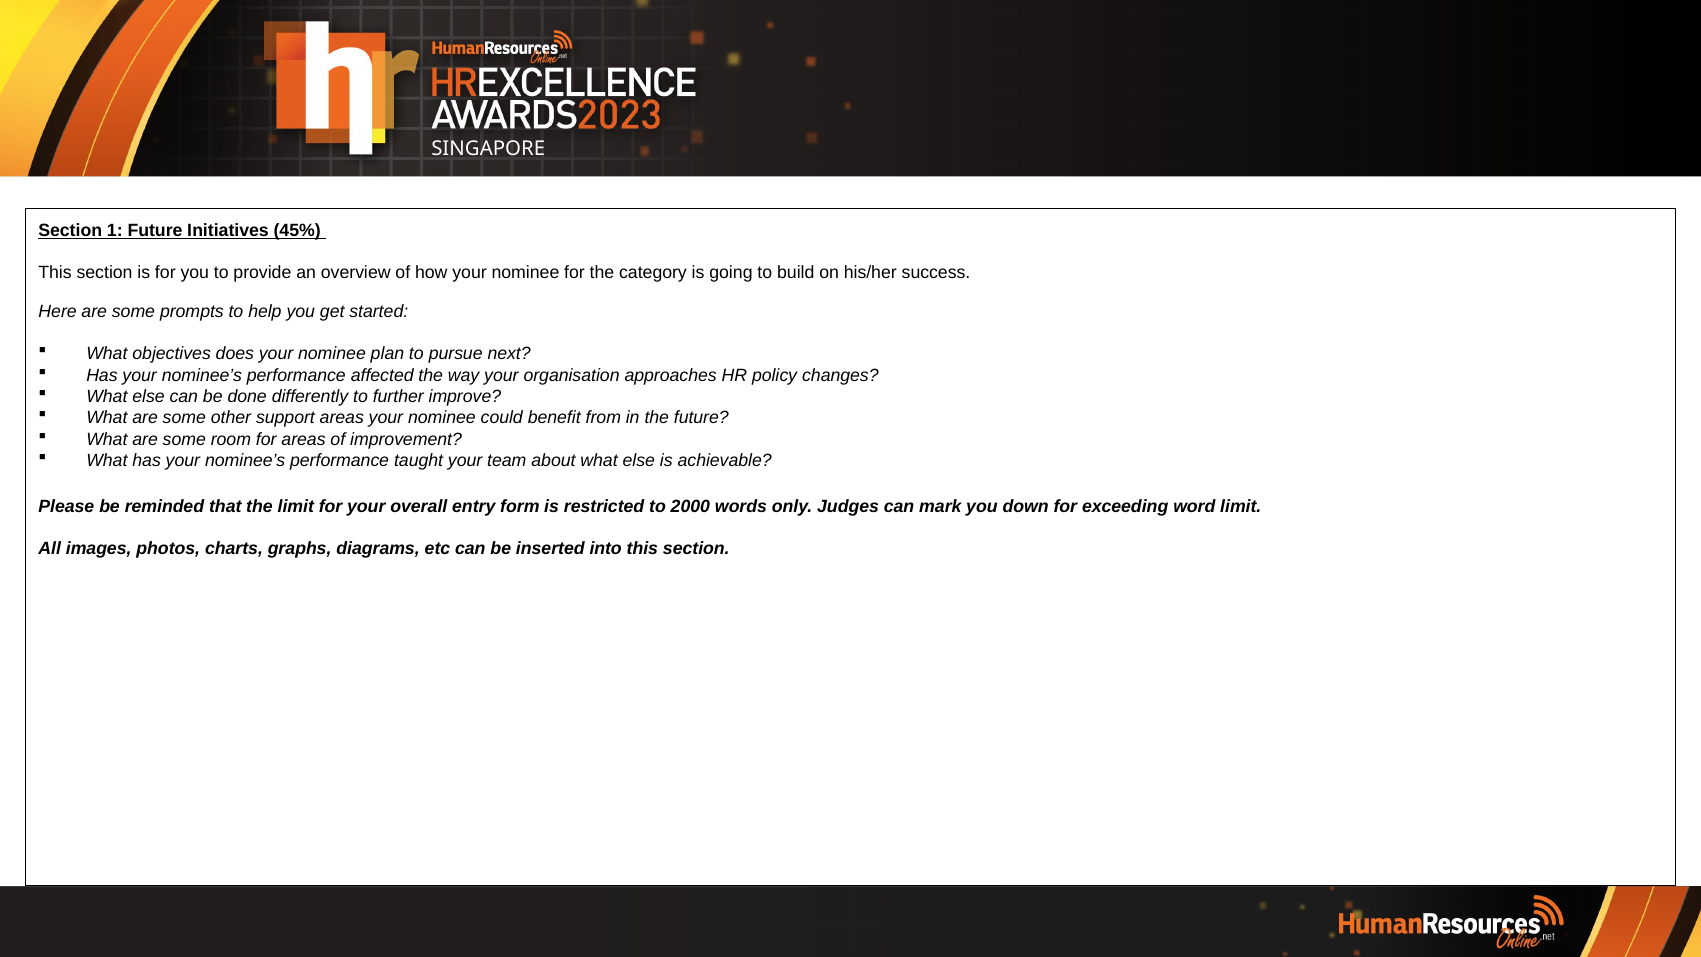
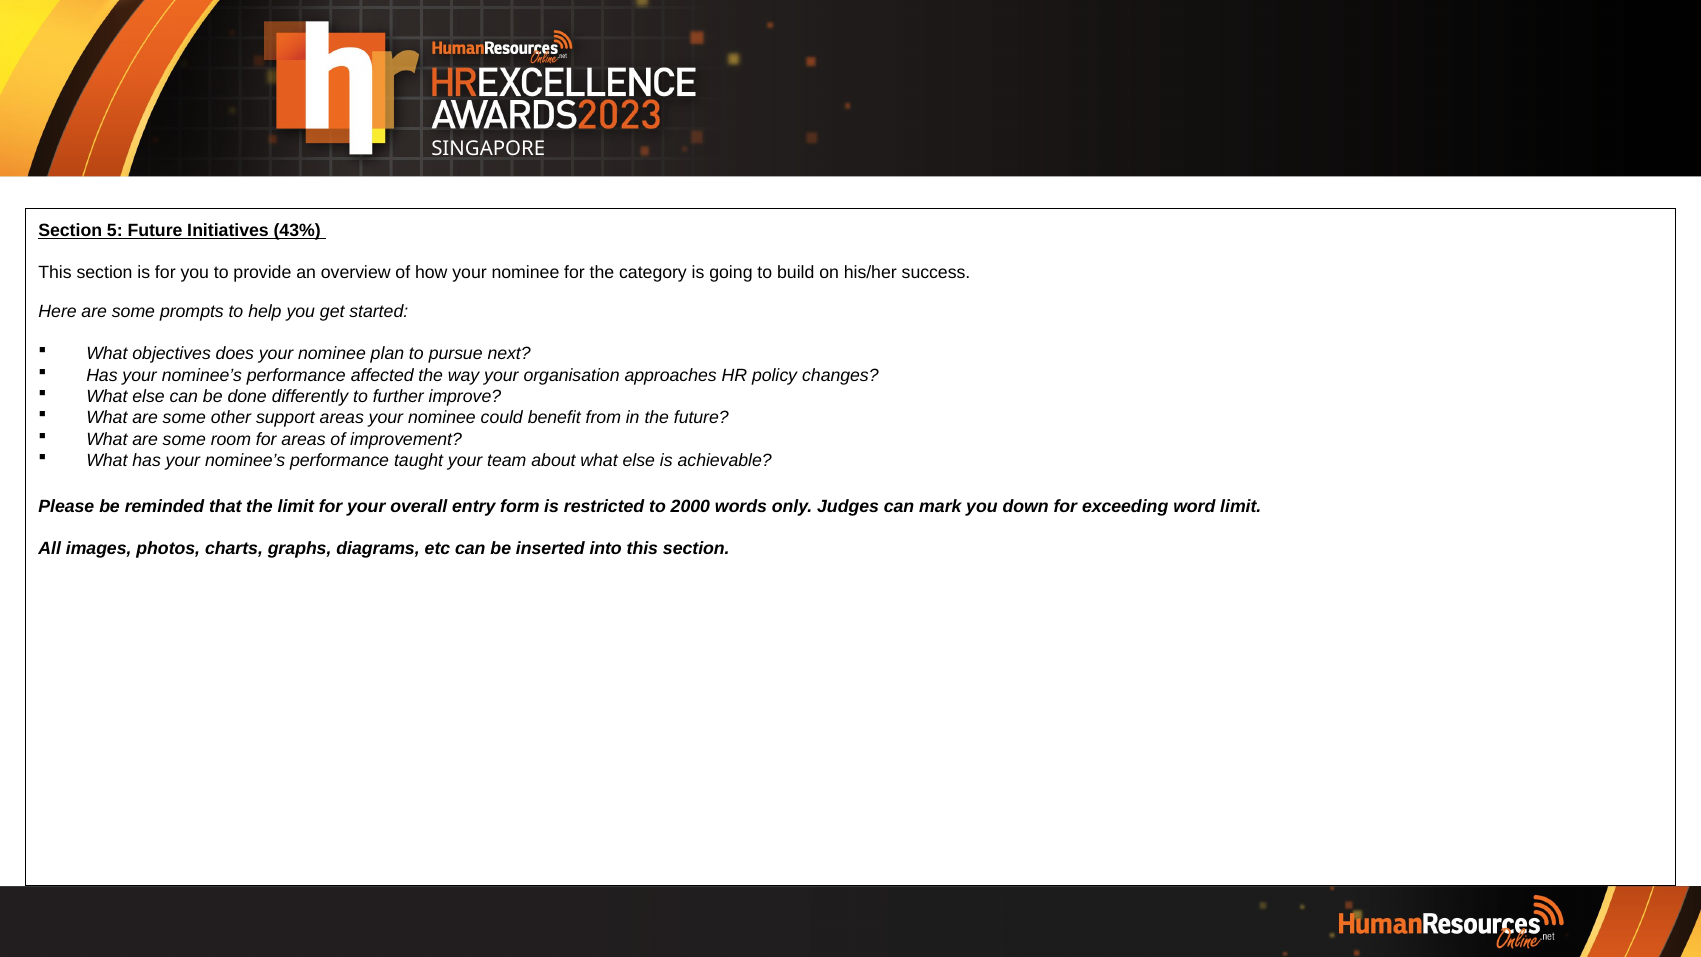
1: 1 -> 5
45%: 45% -> 43%
